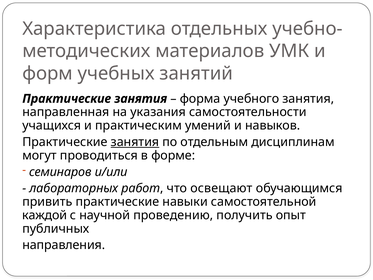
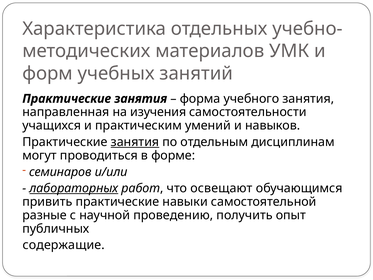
указания: указания -> изучения
лабораторных underline: none -> present
каждой: каждой -> разные
направления: направления -> содержащие
